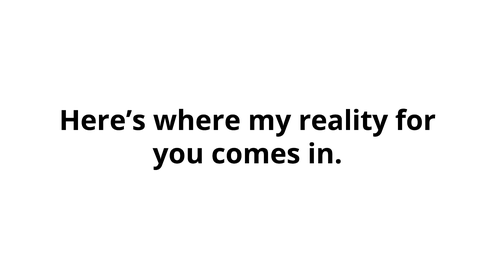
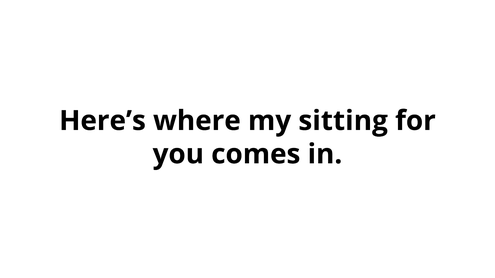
reality: reality -> sitting
